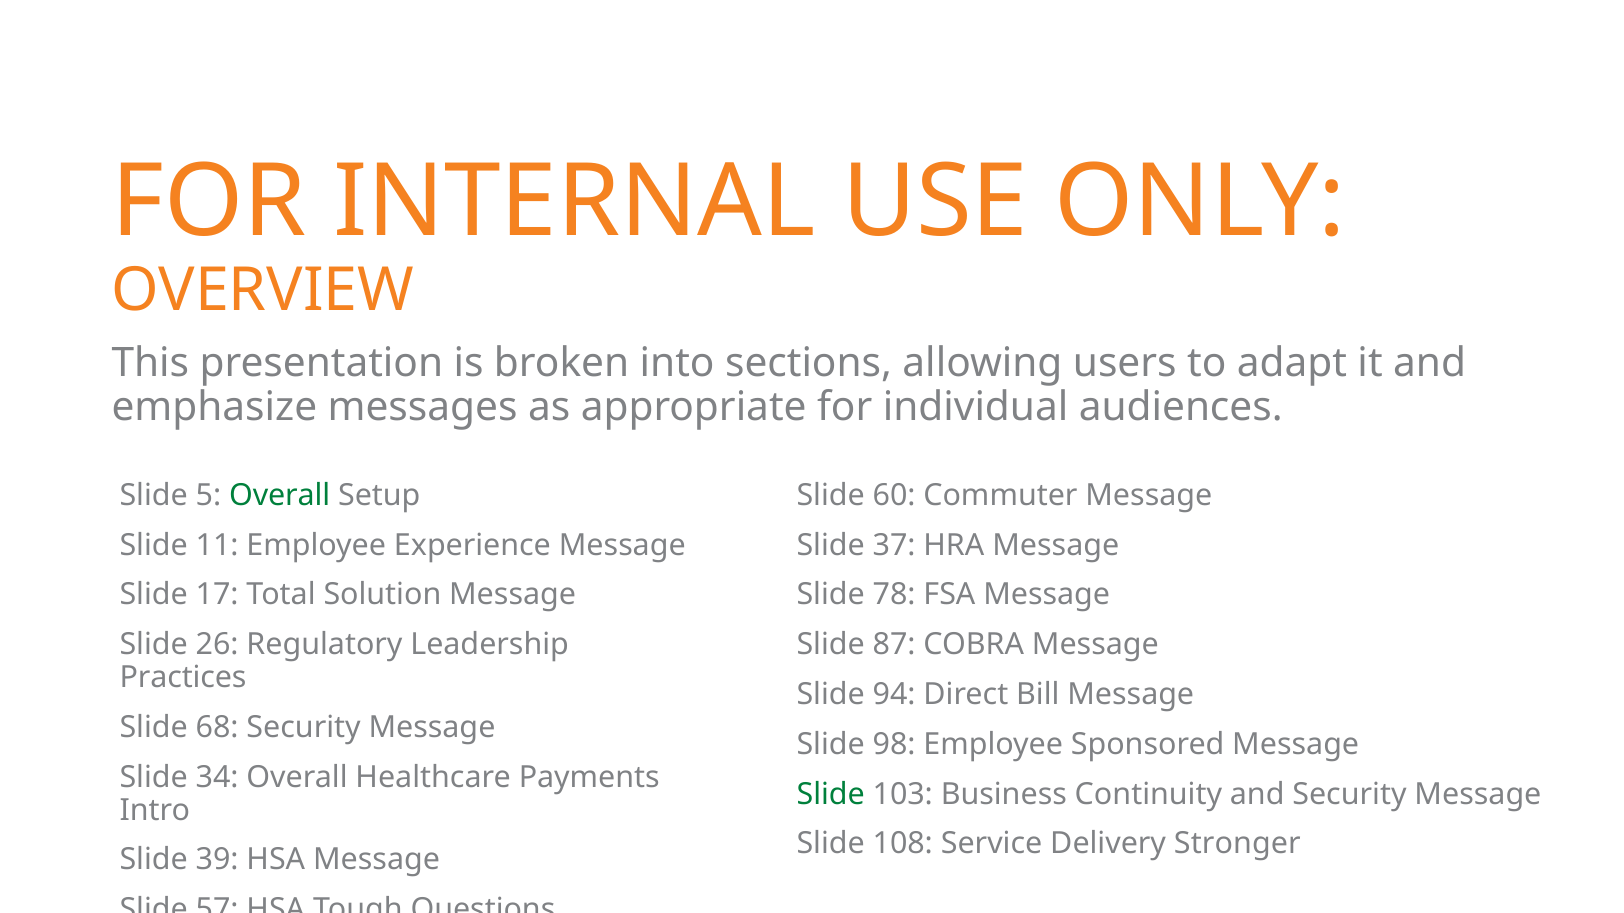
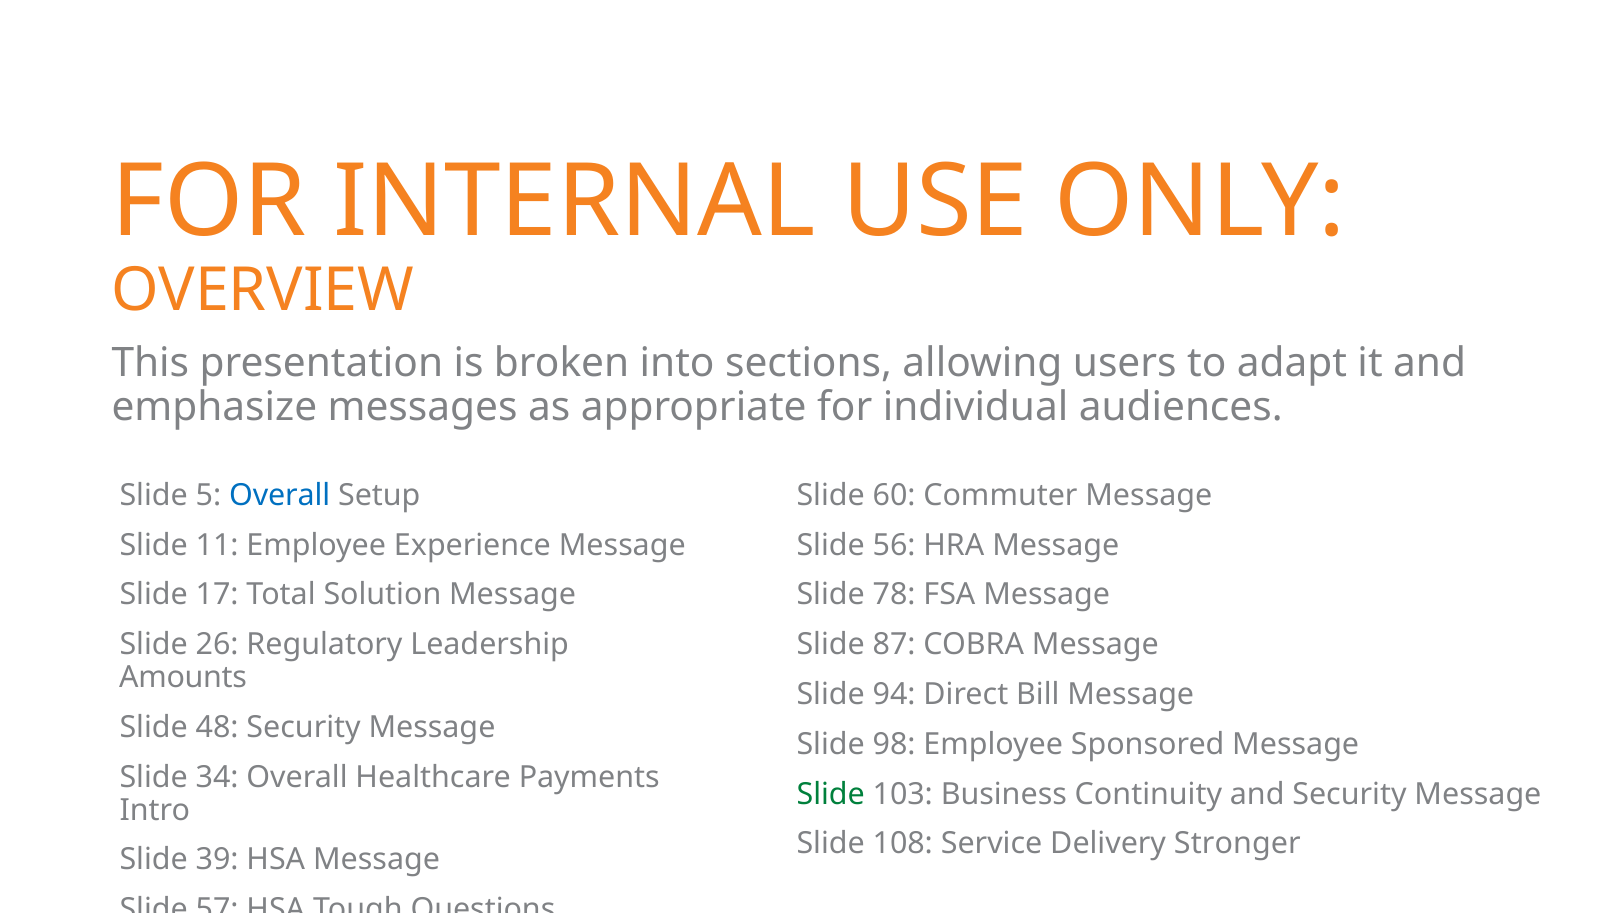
Overall at (280, 496) colour: green -> blue
37: 37 -> 56
Practices: Practices -> Amounts
68: 68 -> 48
